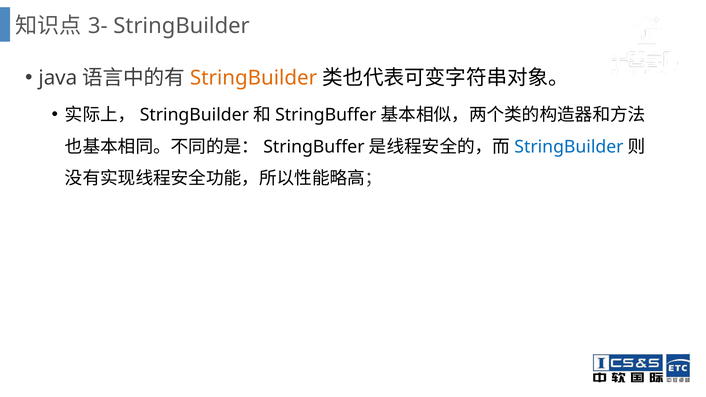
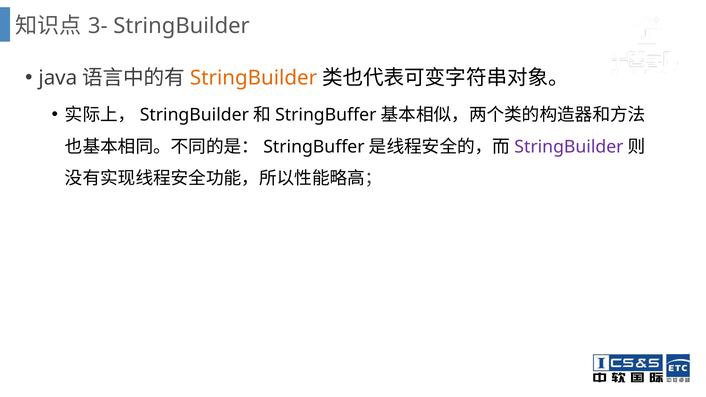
StringBuilder at (569, 147) colour: blue -> purple
